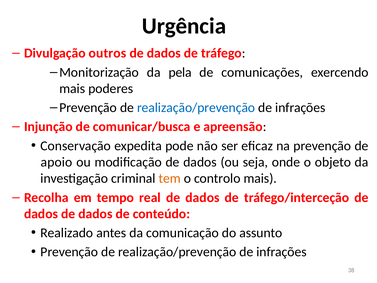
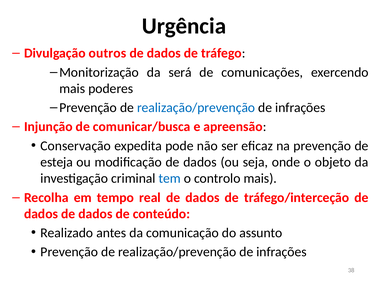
pela: pela -> será
apoio: apoio -> esteja
tem colour: orange -> blue
